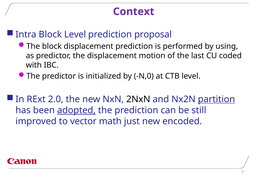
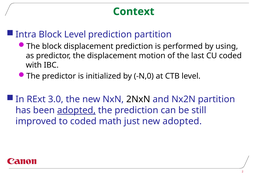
Context colour: purple -> green
prediction proposal: proposal -> partition
2.0: 2.0 -> 3.0
partition at (216, 99) underline: present -> none
to vector: vector -> coded
new encoded: encoded -> adopted
